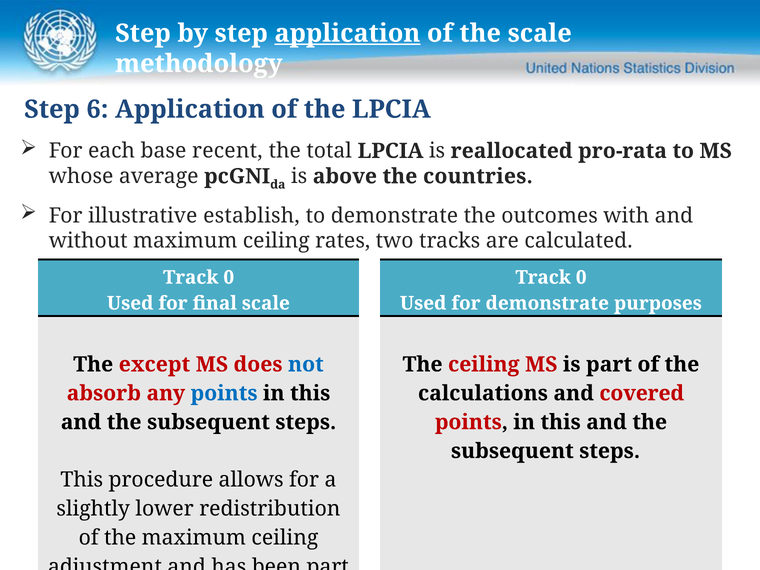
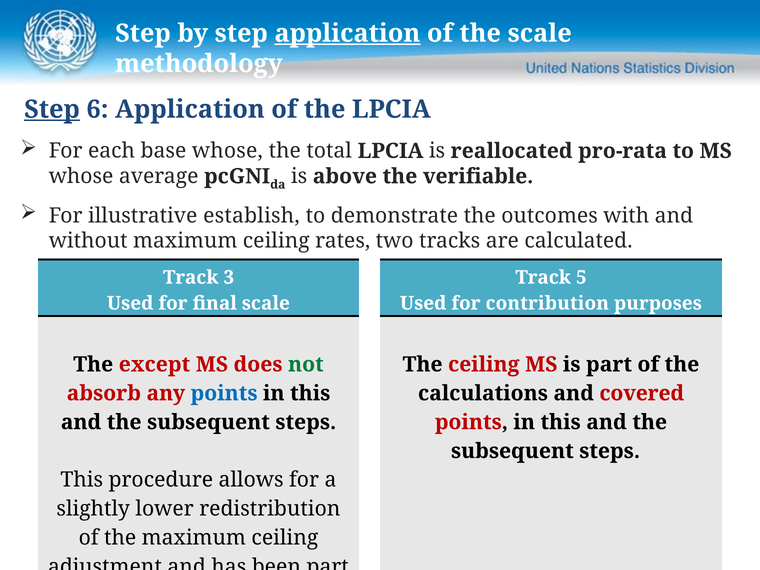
Step at (52, 109) underline: none -> present
base recent: recent -> whose
countries: countries -> verifiable
0 at (229, 277): 0 -> 3
0 at (581, 277): 0 -> 5
for demonstrate: demonstrate -> contribution
not colour: blue -> green
